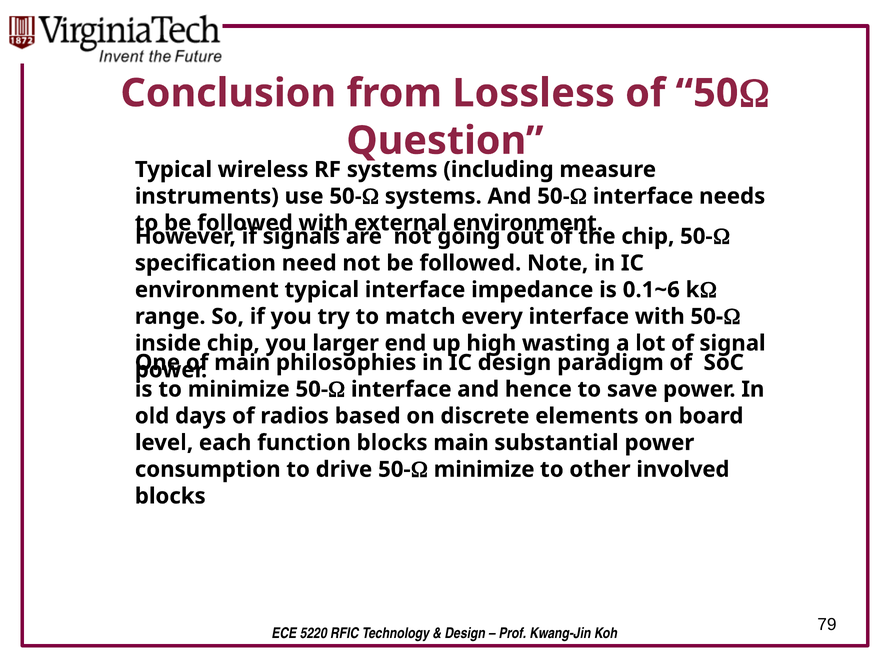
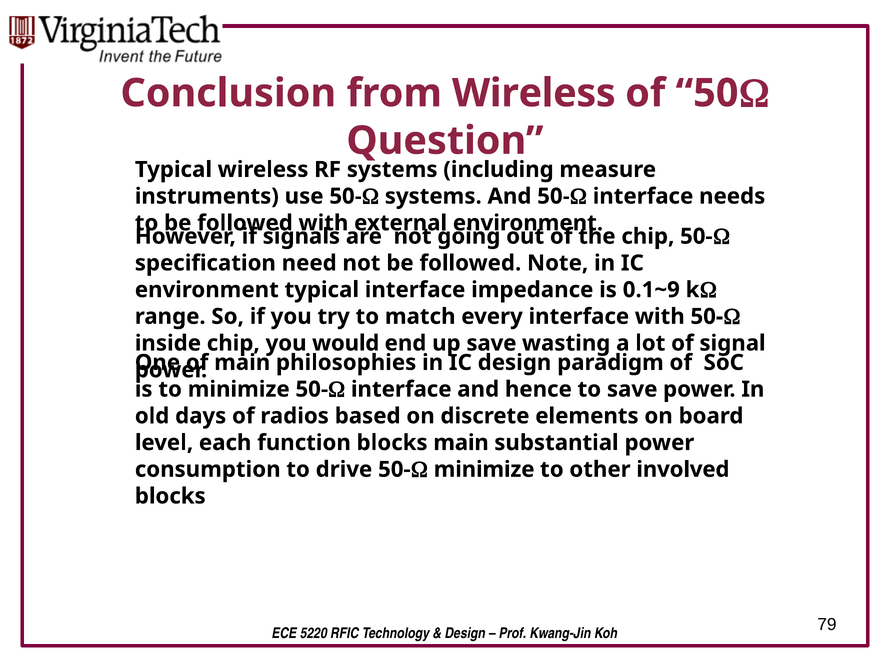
from Lossless: Lossless -> Wireless
0.1~6: 0.1~6 -> 0.1~9
larger: larger -> would
up high: high -> save
